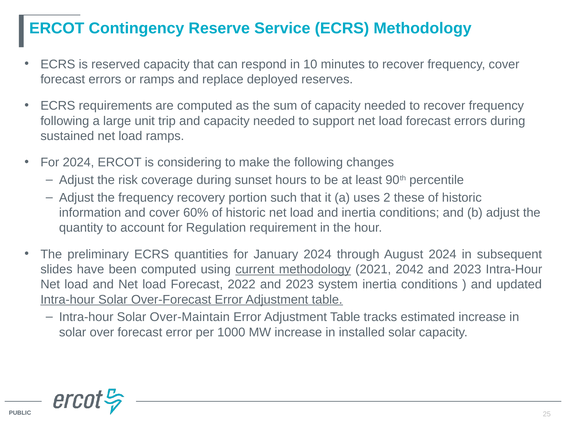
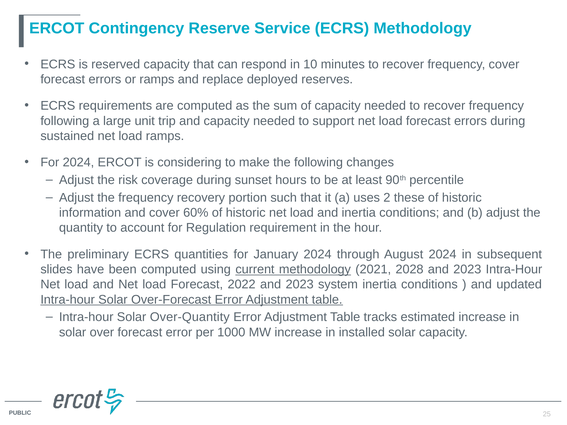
2042: 2042 -> 2028
Over-Maintain: Over-Maintain -> Over-Quantity
